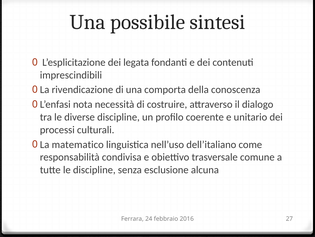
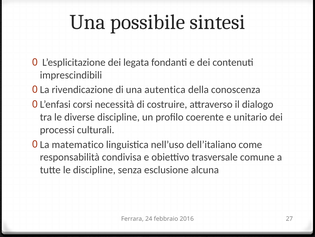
comporta: comporta -> autentica
nota: nota -> corsi
